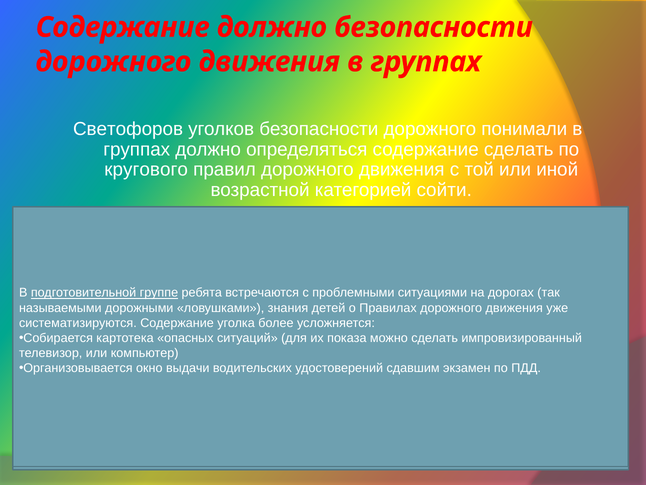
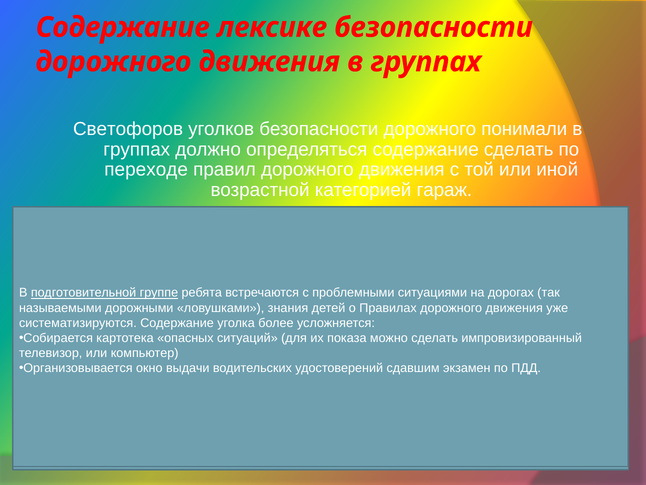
Содержание должно: должно -> лексике
кругового at (146, 170): кругового -> переходе
категорией сойти: сойти -> гараж
